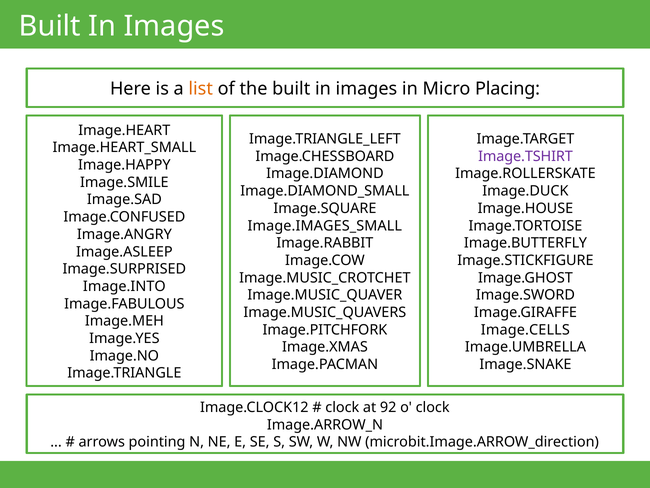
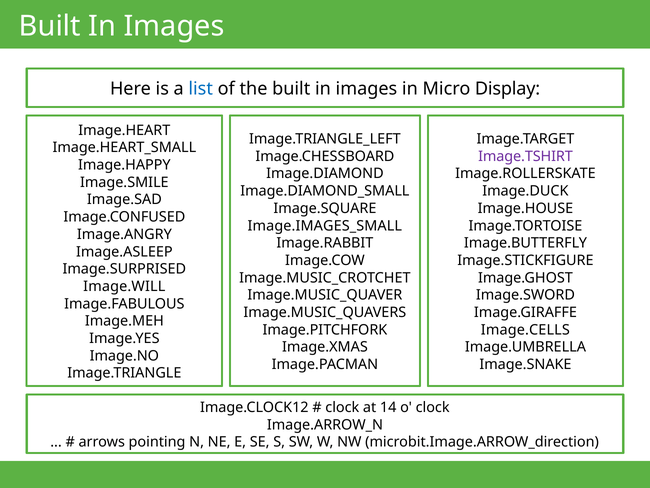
list colour: orange -> blue
Placing: Placing -> Display
Image.INTO: Image.INTO -> Image.WILL
92: 92 -> 14
